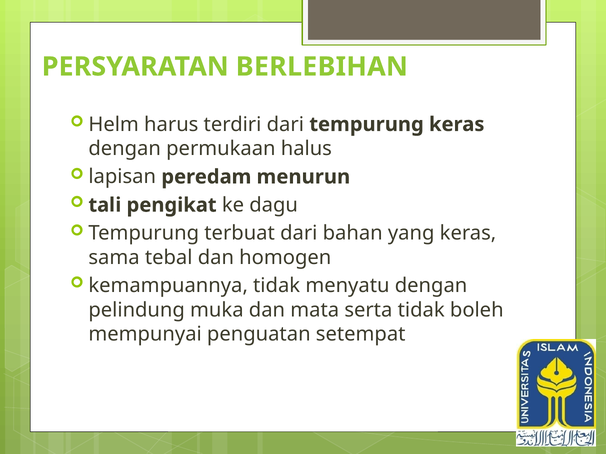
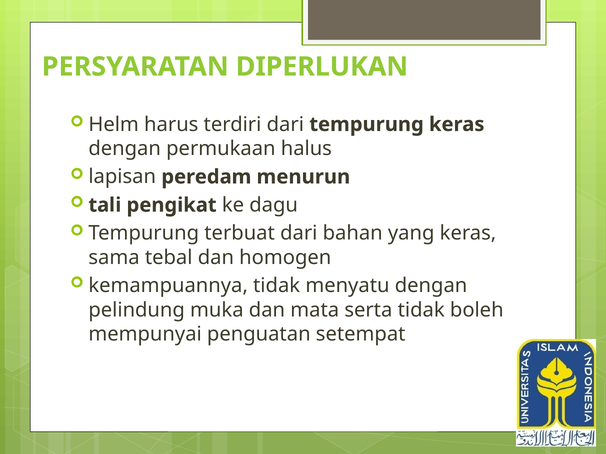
BERLEBIHAN: BERLEBIHAN -> DIPERLUKAN
